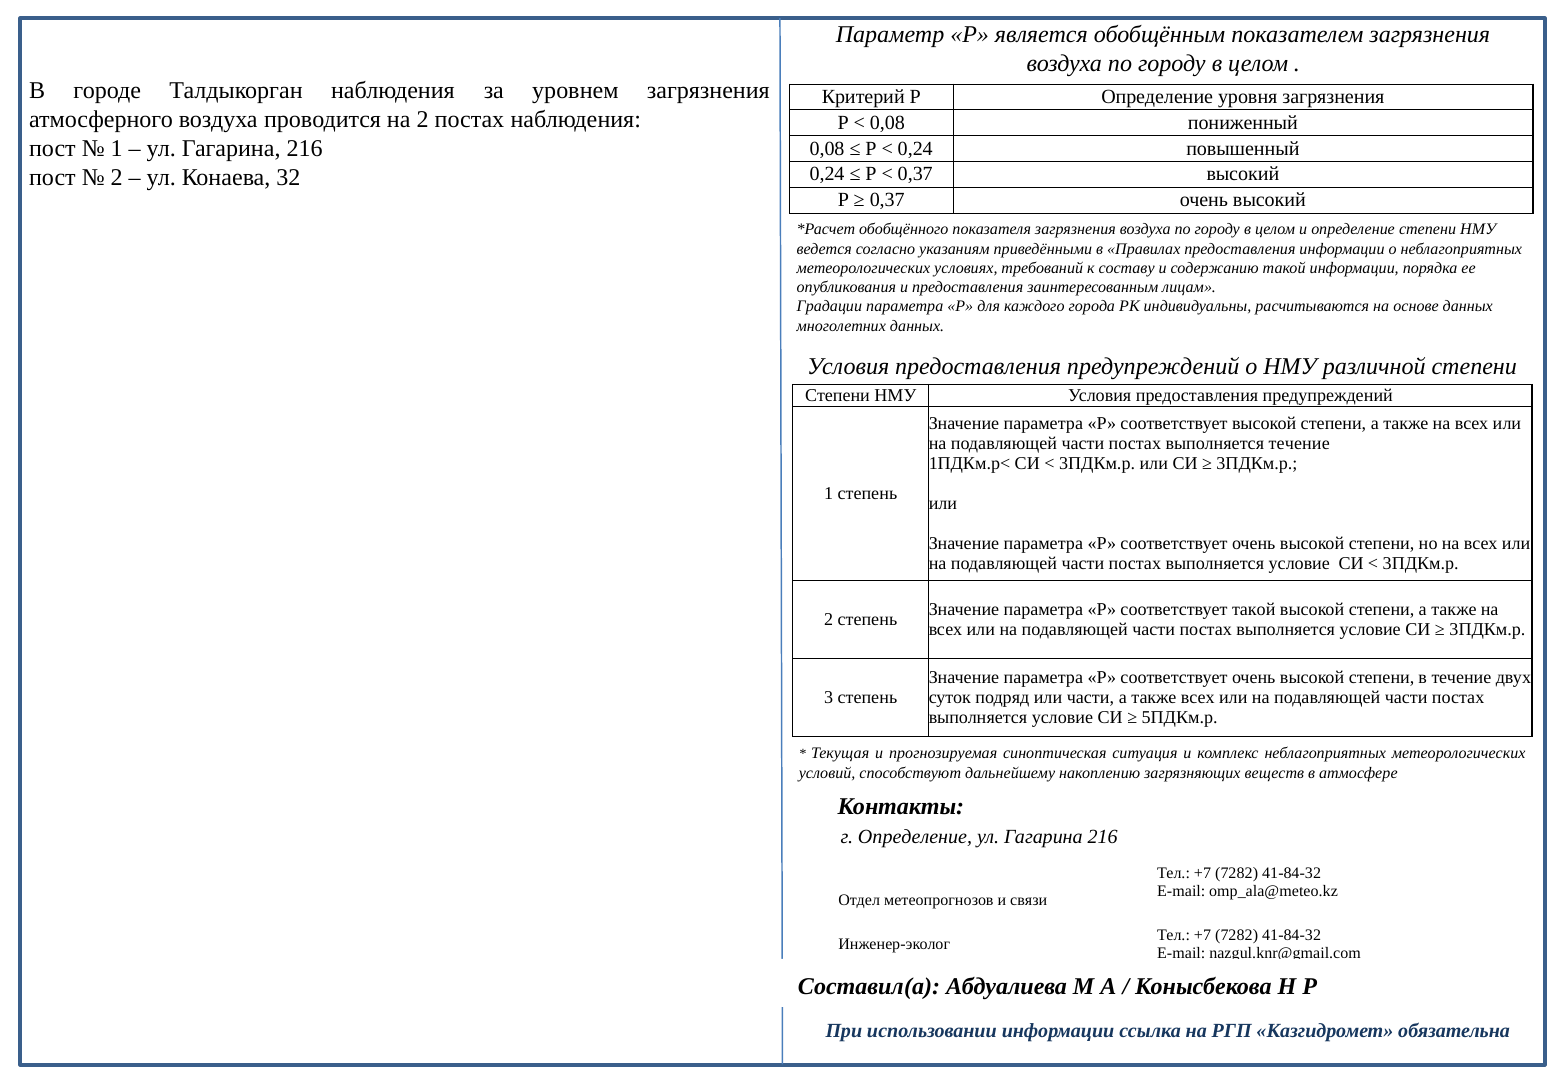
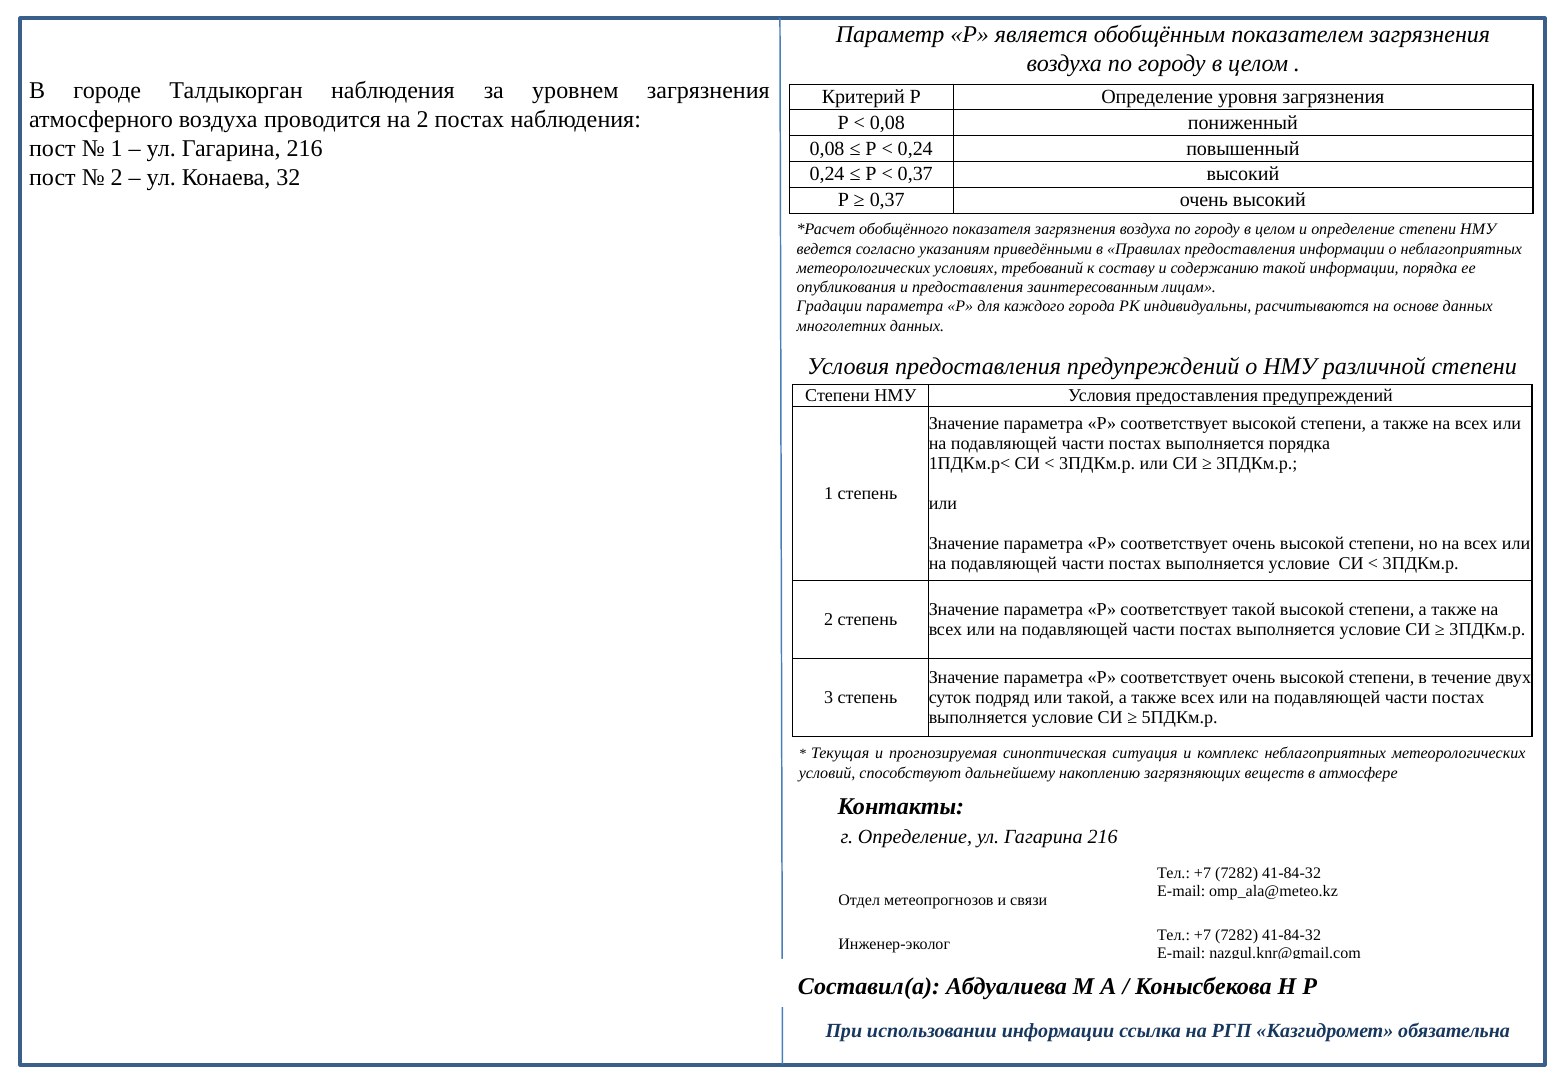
выполняется течение: течение -> порядка
или части: части -> такой
